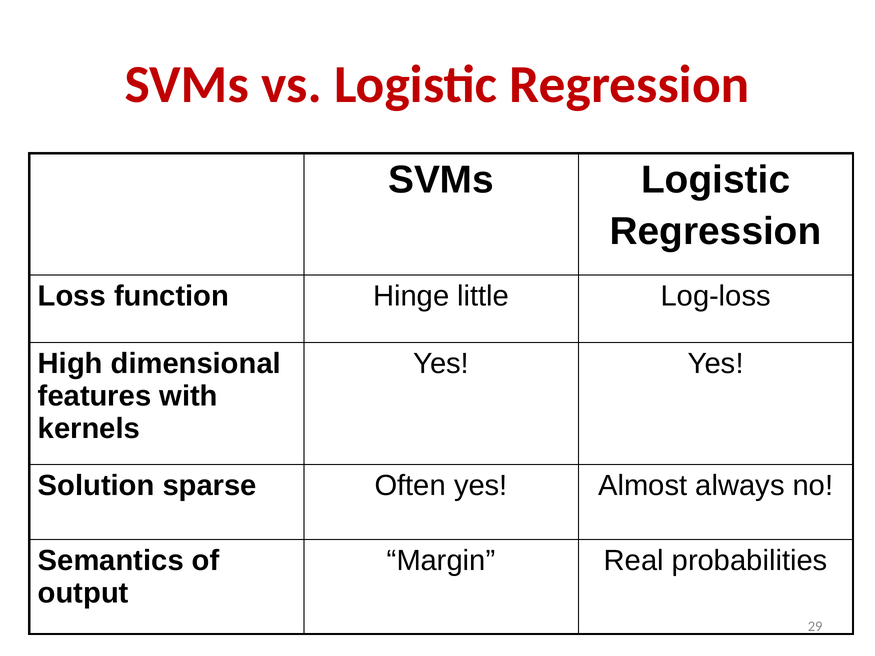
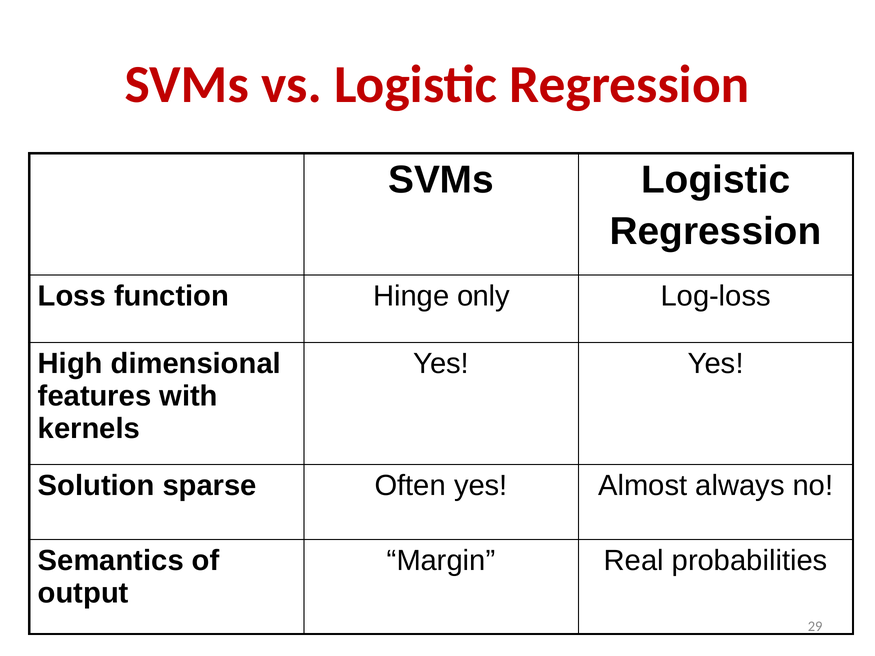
little: little -> only
